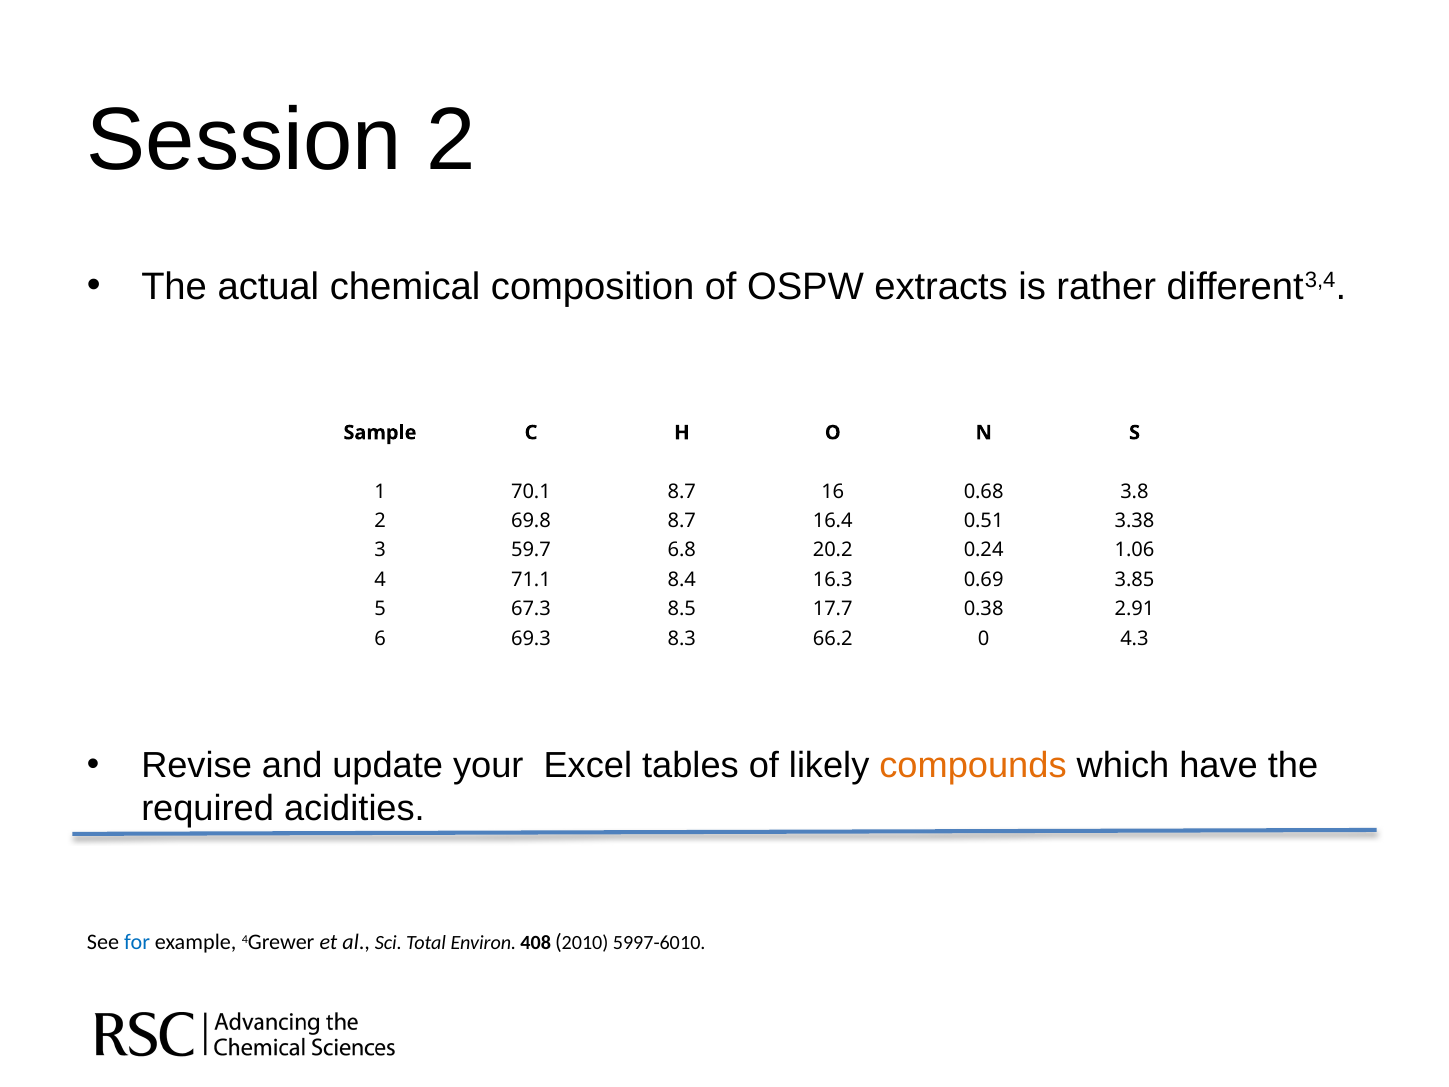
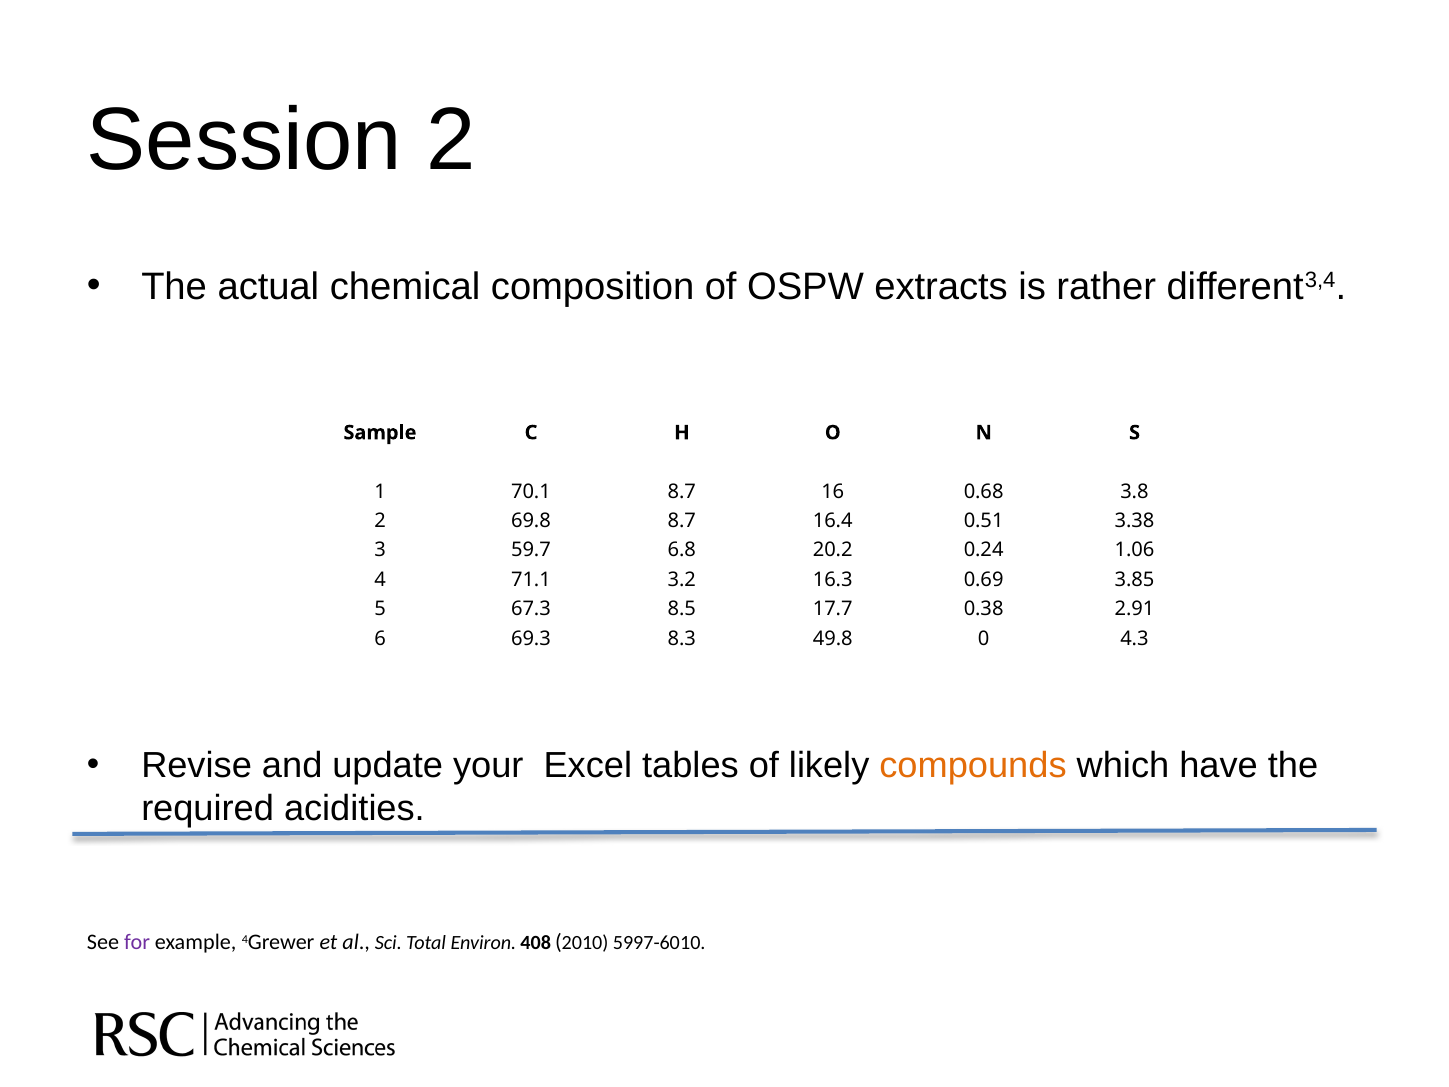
8.4: 8.4 -> 3.2
66.2: 66.2 -> 49.8
for colour: blue -> purple
